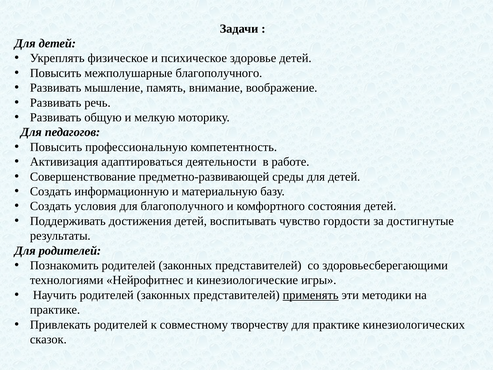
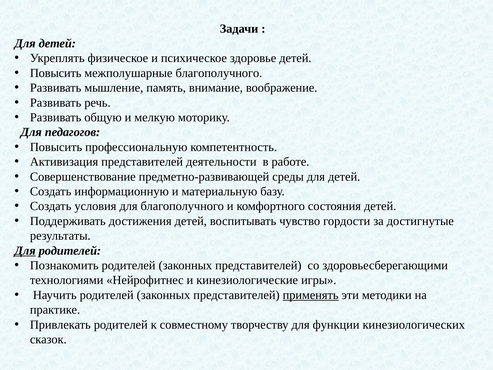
Активизация адаптироваться: адаптироваться -> представителей
Для at (25, 250) underline: none -> present
для практике: практике -> функции
